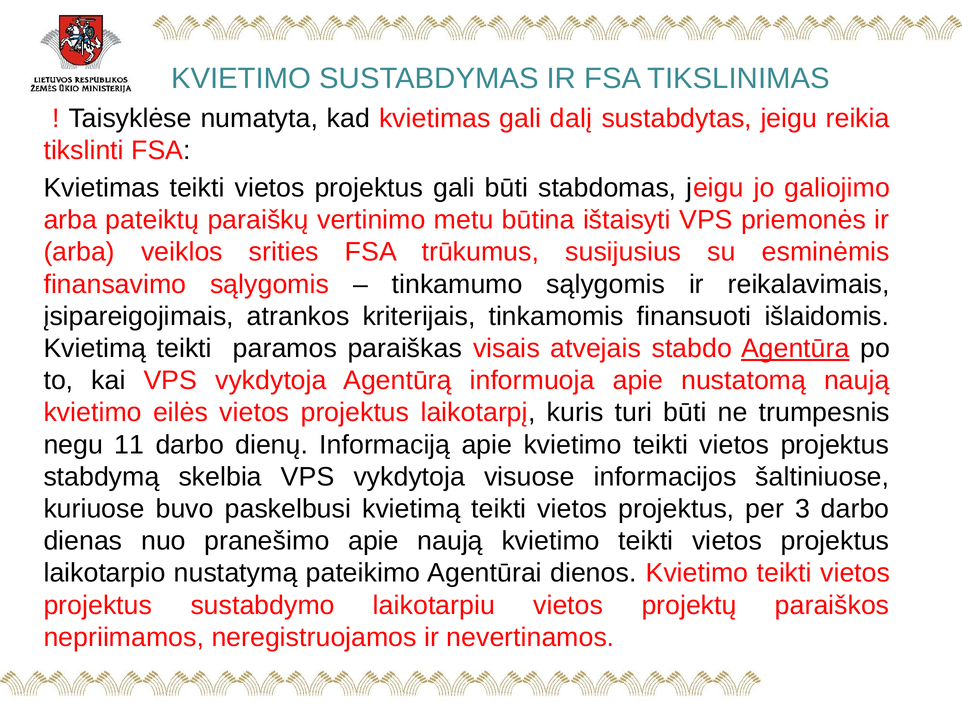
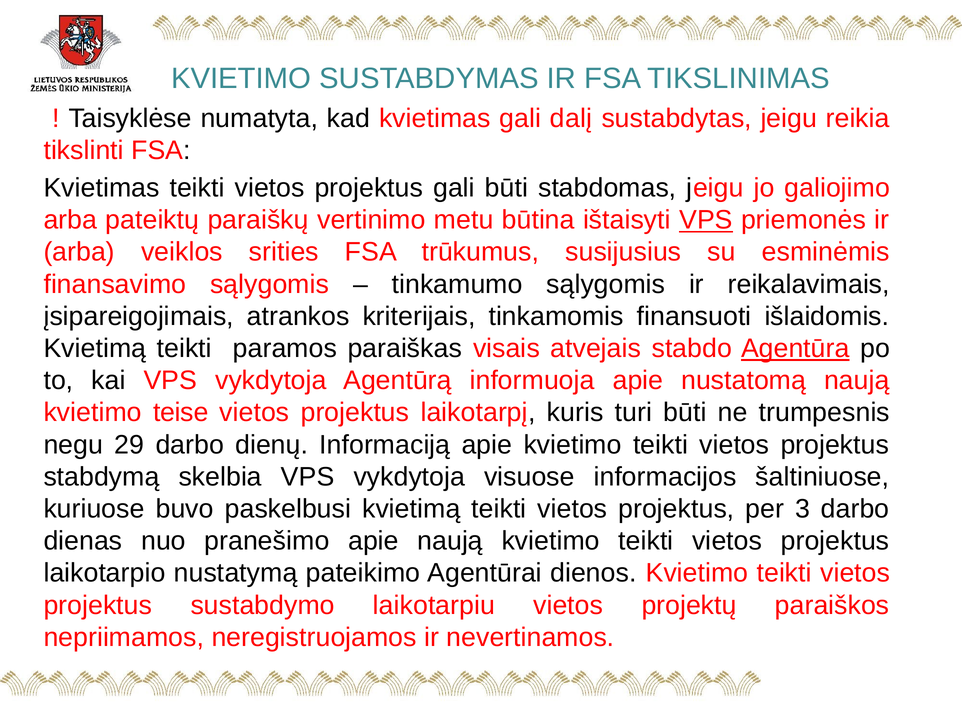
VPS at (706, 220) underline: none -> present
eilės: eilės -> teise
11: 11 -> 29
